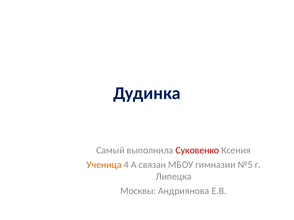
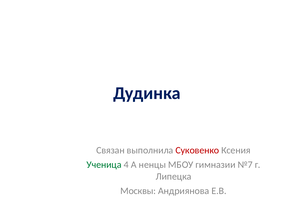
Самый: Самый -> Связан
Ученица colour: orange -> green
связан: связан -> ненцы
№5: №5 -> №7
